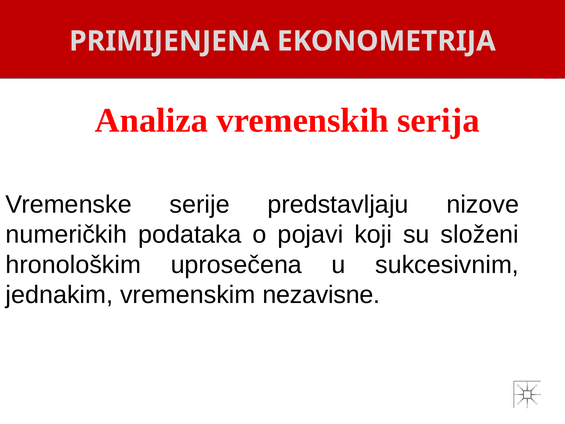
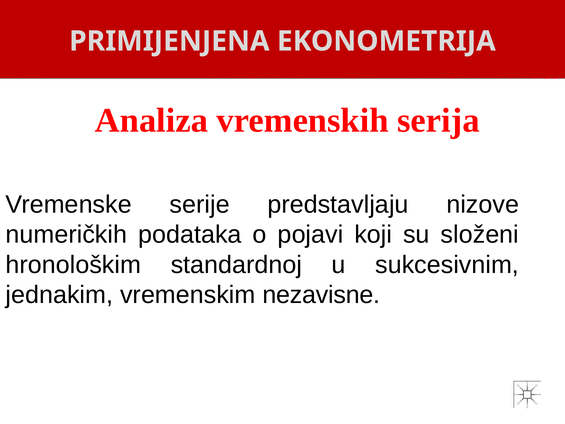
uprosečena: uprosečena -> standardnoj
